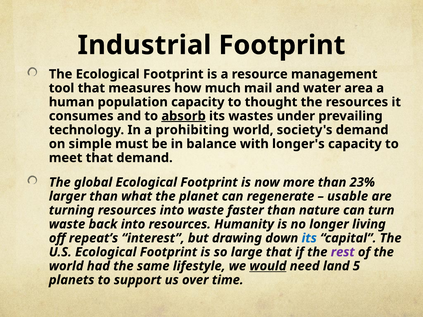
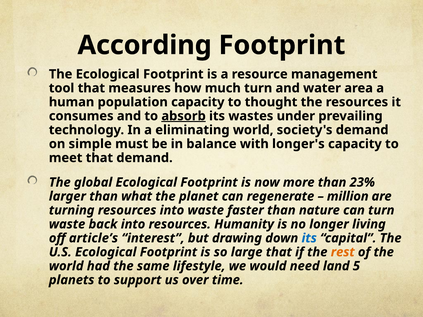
Industrial: Industrial -> According
much mail: mail -> turn
prohibiting: prohibiting -> eliminating
usable: usable -> million
repeat’s: repeat’s -> article’s
rest colour: purple -> orange
would underline: present -> none
